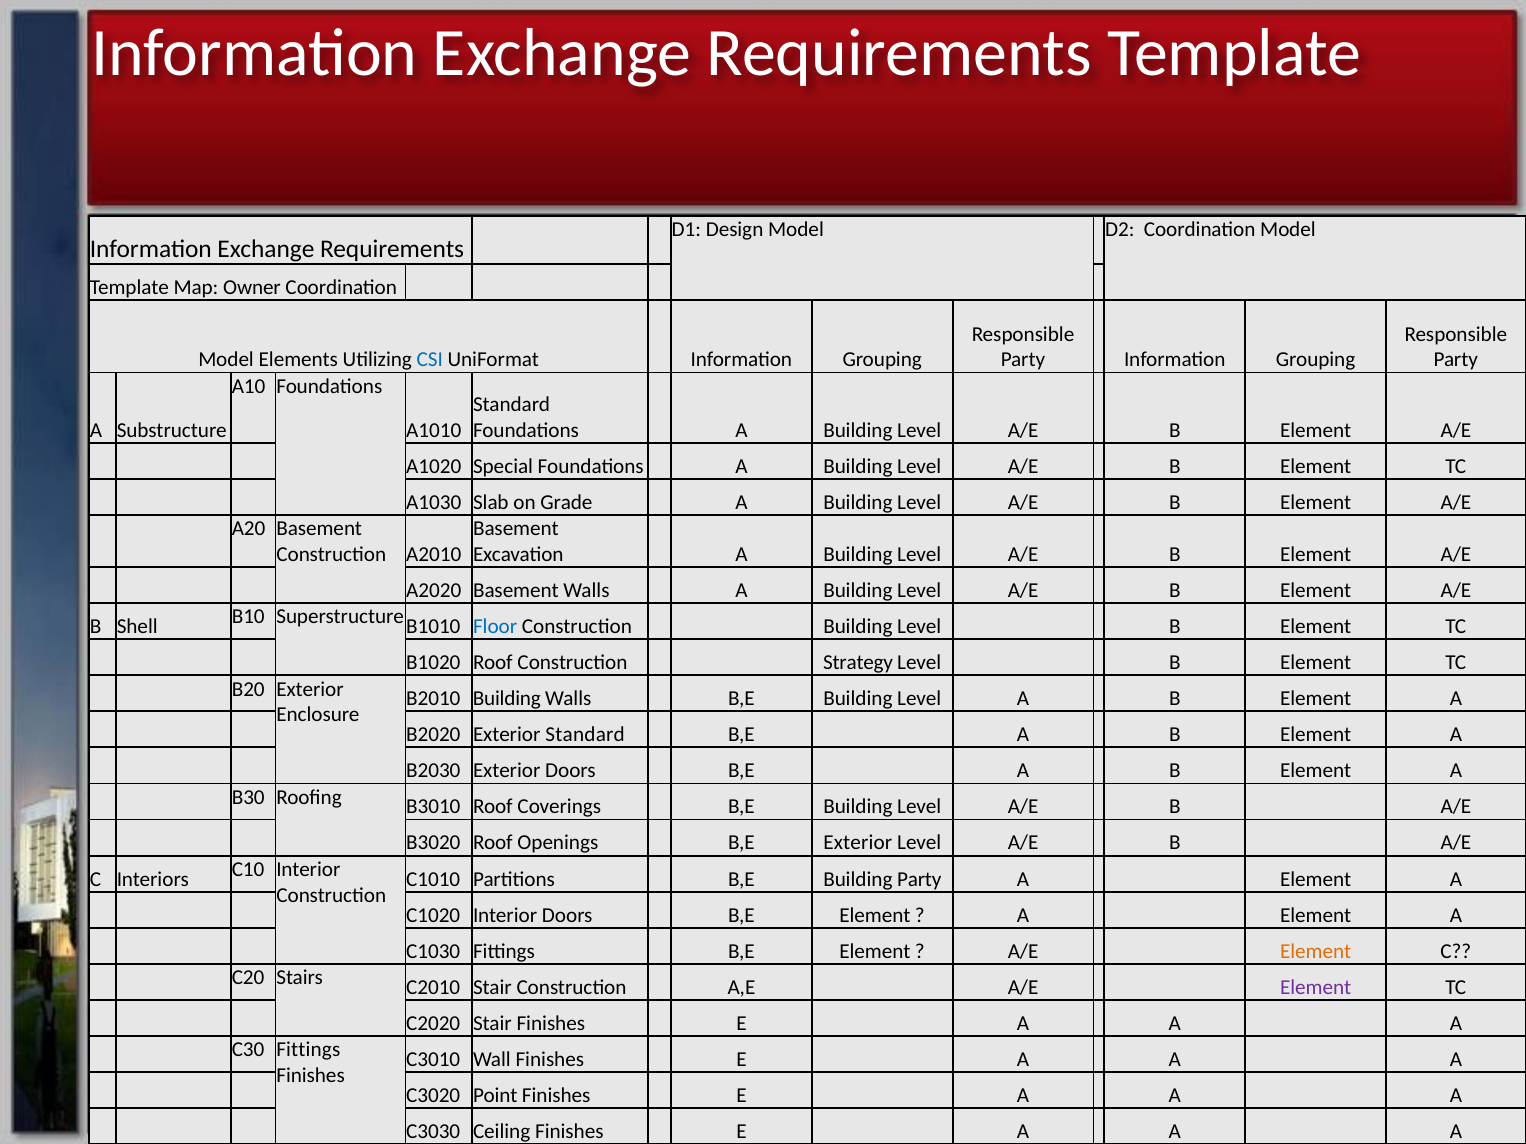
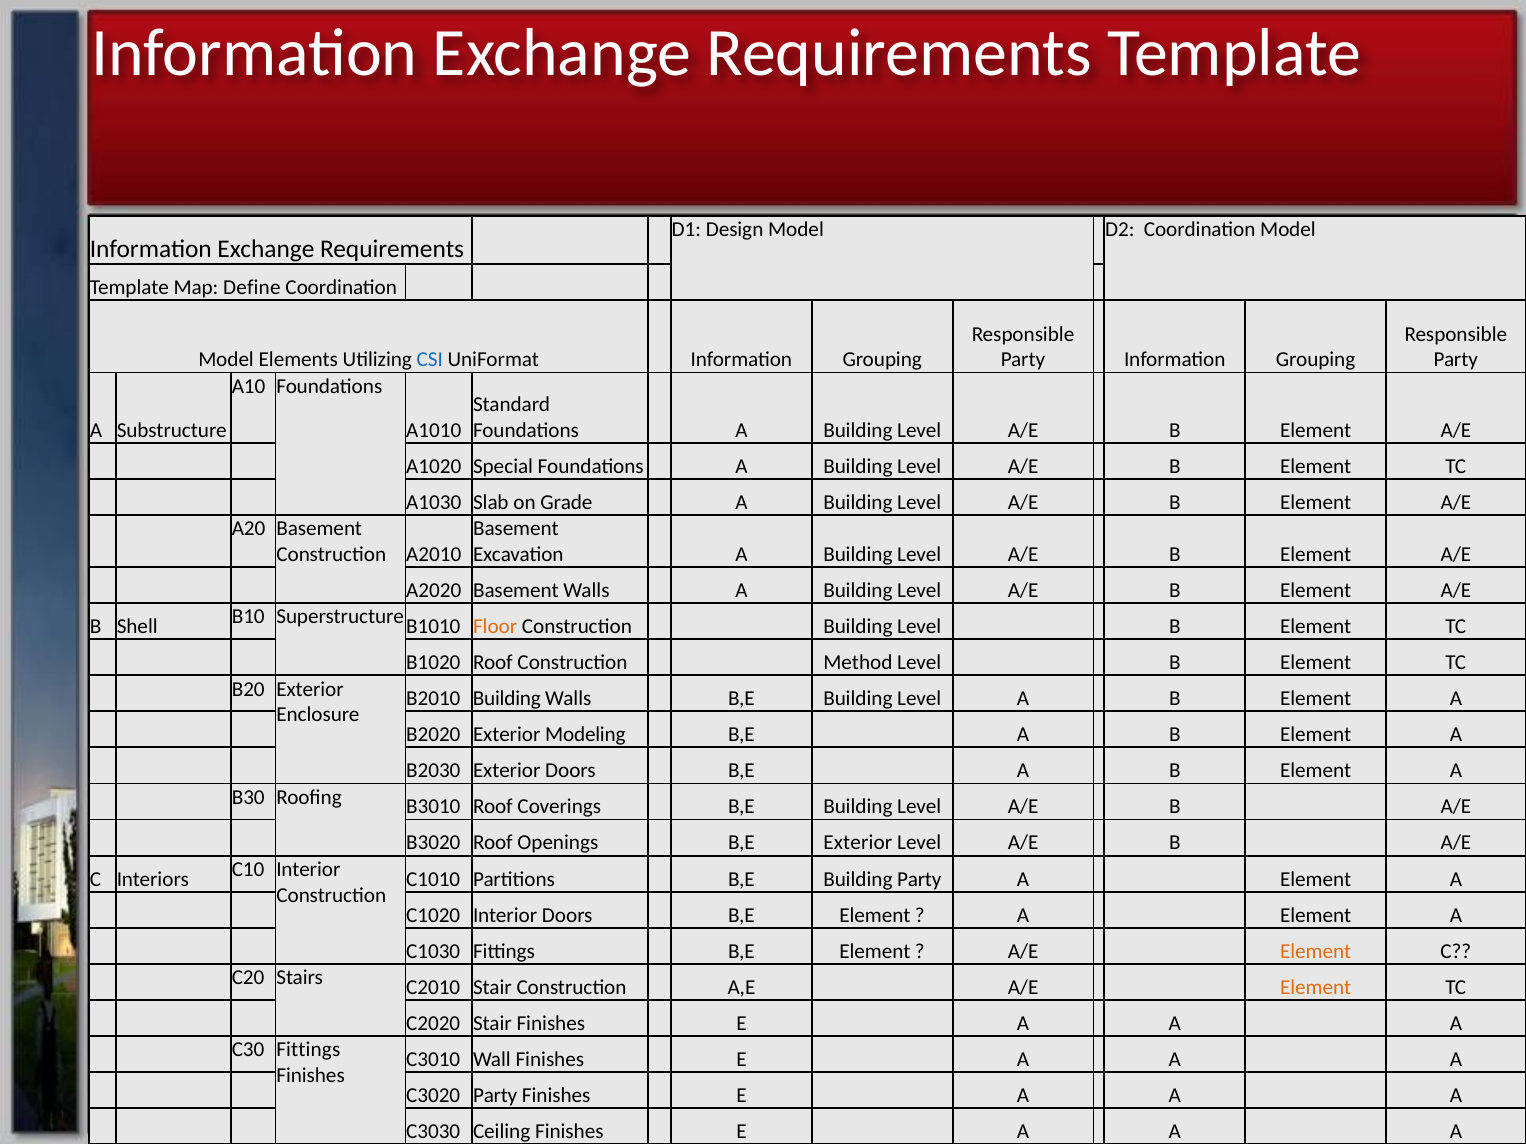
Owner: Owner -> Define
Floor colour: blue -> orange
Strategy: Strategy -> Method
Exterior Standard: Standard -> Modeling
Element at (1316, 988) colour: purple -> orange
C3020 Point: Point -> Party
